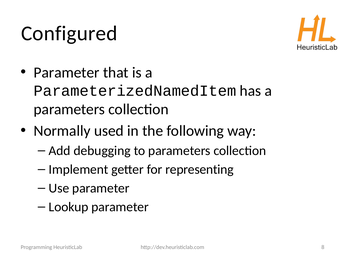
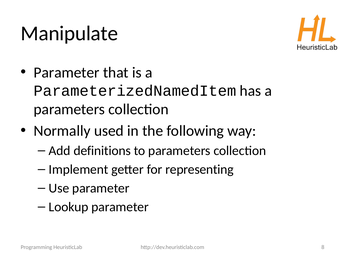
Configured: Configured -> Manipulate
debugging: debugging -> definitions
